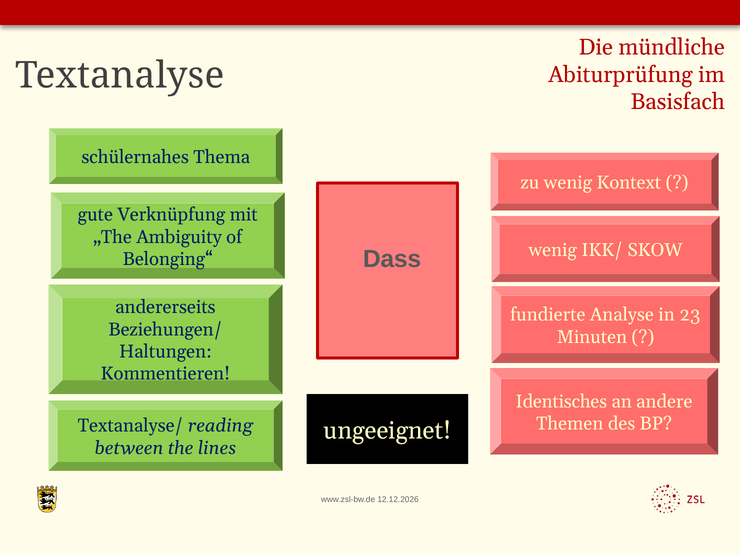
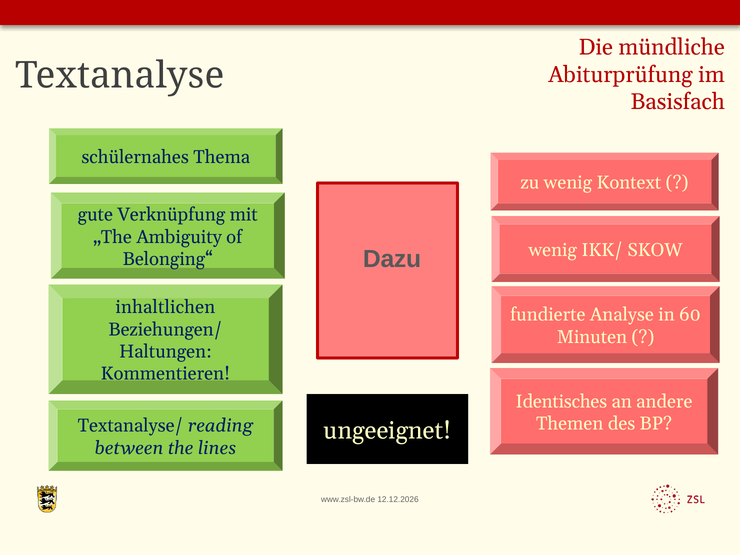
Dass: Dass -> Dazu
andererseits: andererseits -> inhaltlichen
23: 23 -> 60
